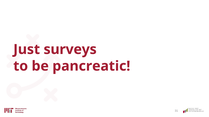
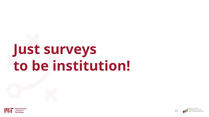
pancreatic: pancreatic -> institution
